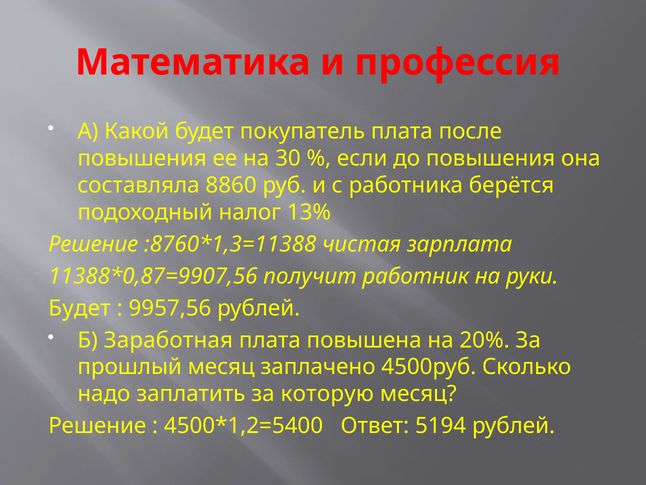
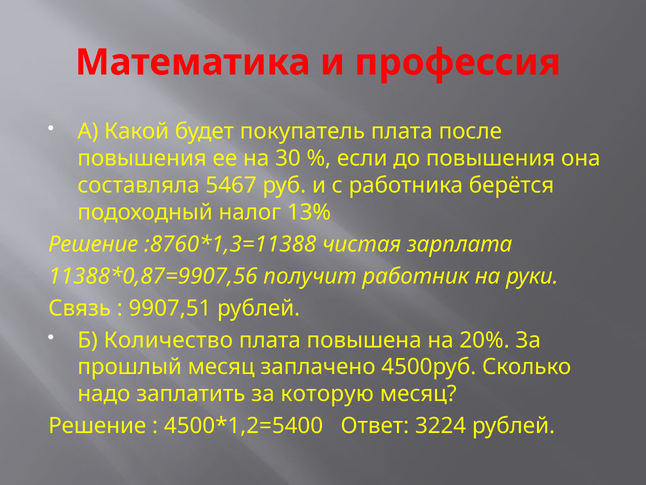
8860: 8860 -> 5467
Будет at (80, 308): Будет -> Связь
9957,56: 9957,56 -> 9907,51
Заработная: Заработная -> Количество
5194: 5194 -> 3224
